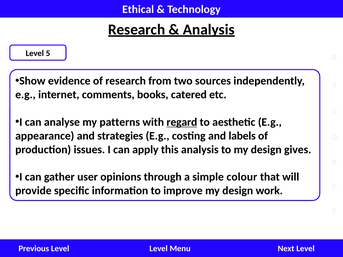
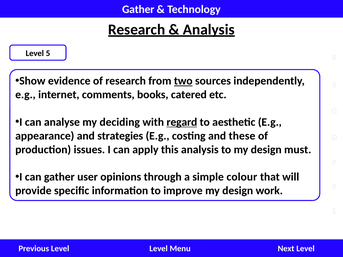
Ethical at (138, 9): Ethical -> Gather
two underline: none -> present
patterns: patterns -> deciding
labels: labels -> these
gives: gives -> must
